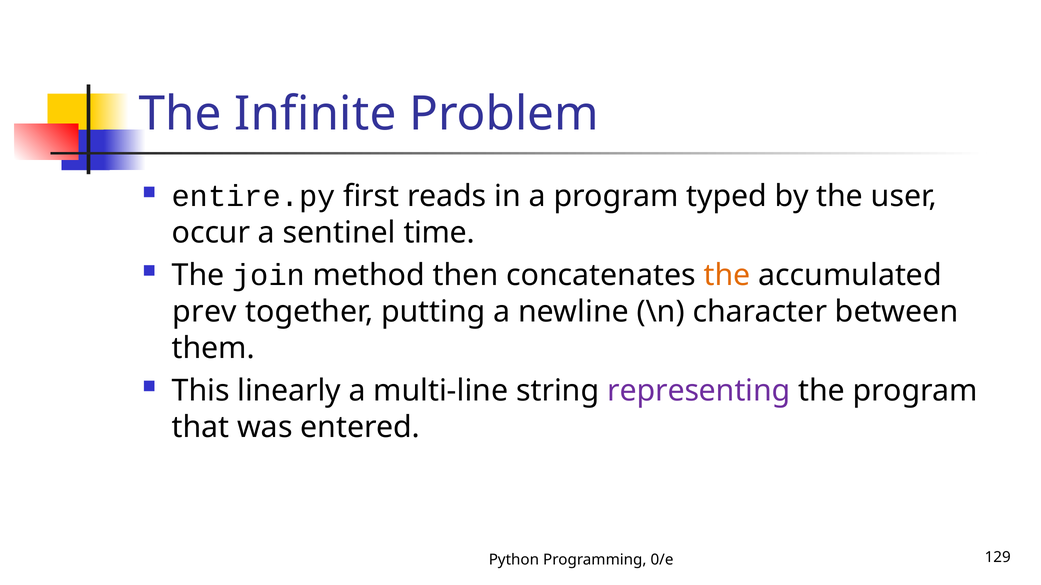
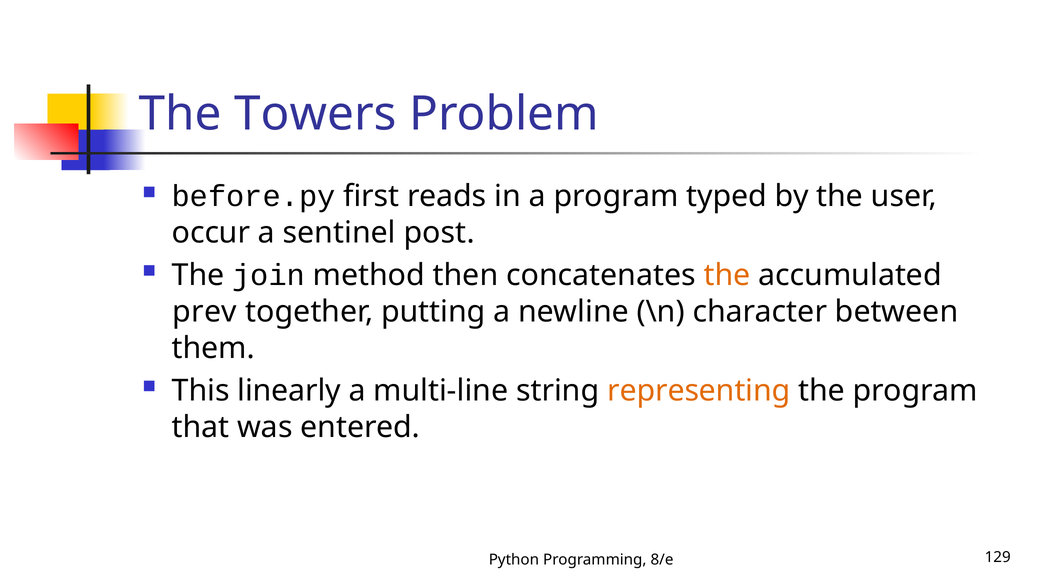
Infinite: Infinite -> Towers
entire.py: entire.py -> before.py
time: time -> post
representing colour: purple -> orange
0/e: 0/e -> 8/e
